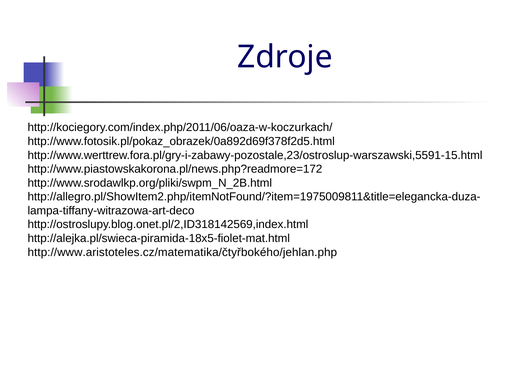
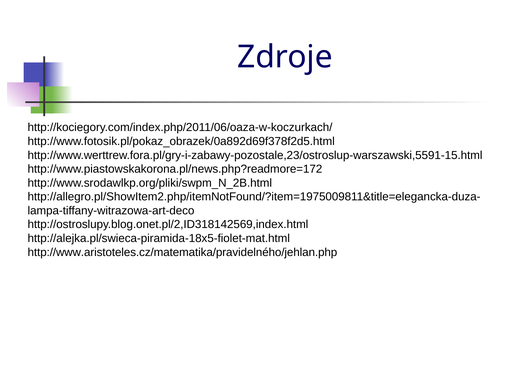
http://www.aristoteles.cz/matematika/čtyřbokého/jehlan.php: http://www.aristoteles.cz/matematika/čtyřbokého/jehlan.php -> http://www.aristoteles.cz/matematika/pravidelného/jehlan.php
